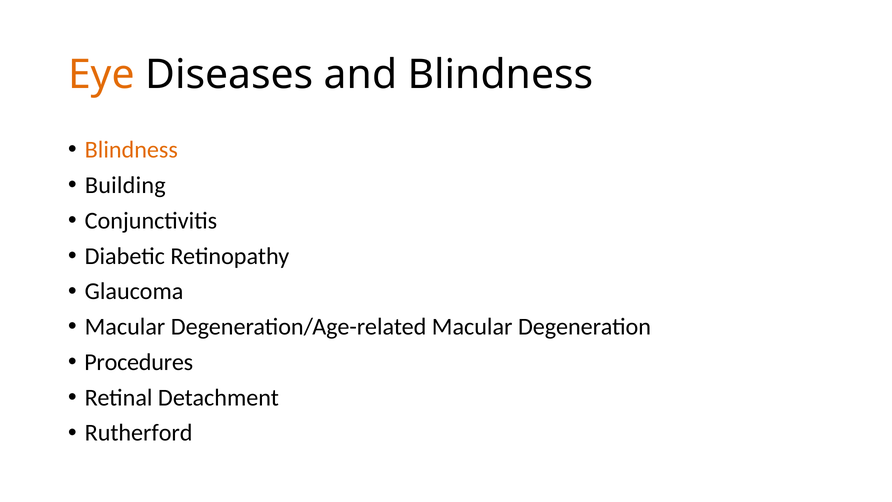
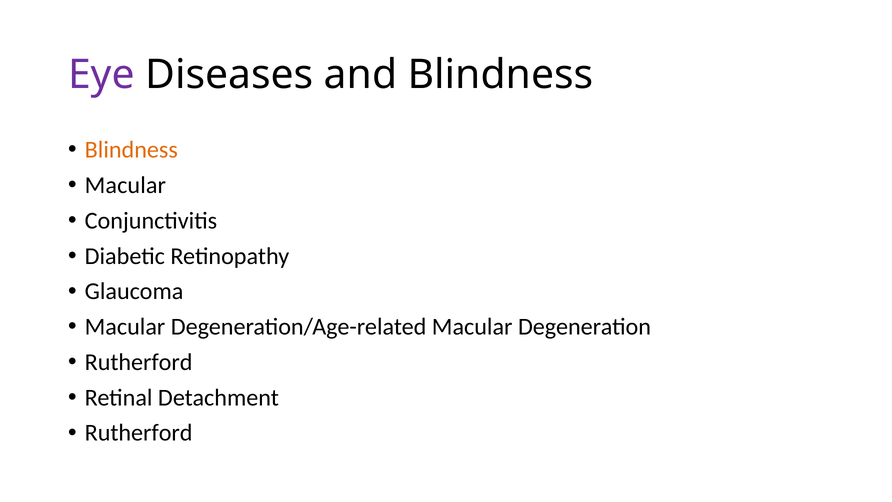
Eye colour: orange -> purple
Building at (125, 185): Building -> Macular
Procedures at (139, 362): Procedures -> Rutherford
